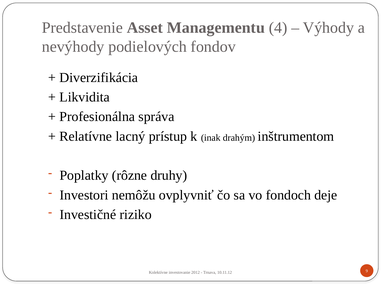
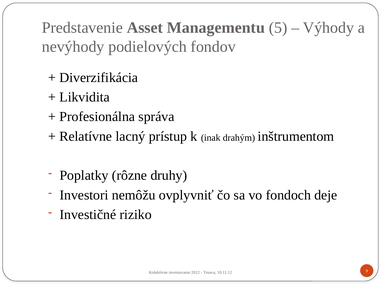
4: 4 -> 5
